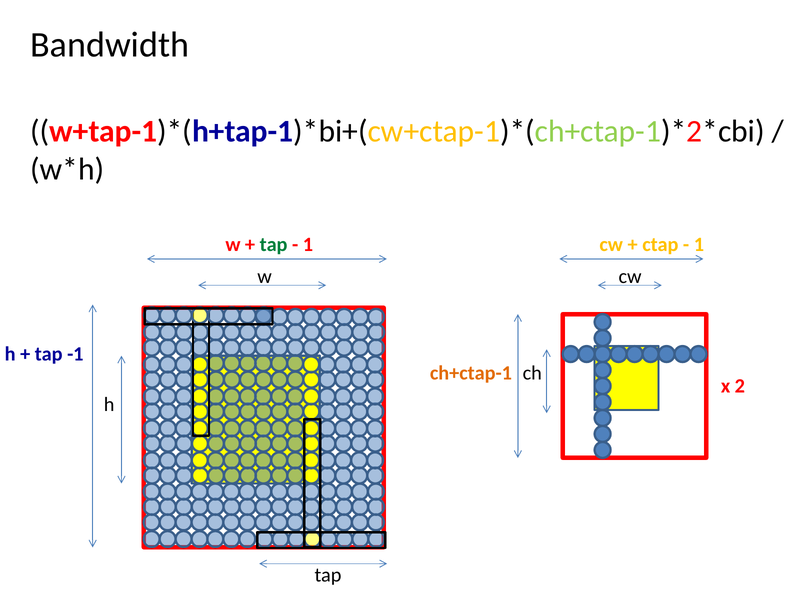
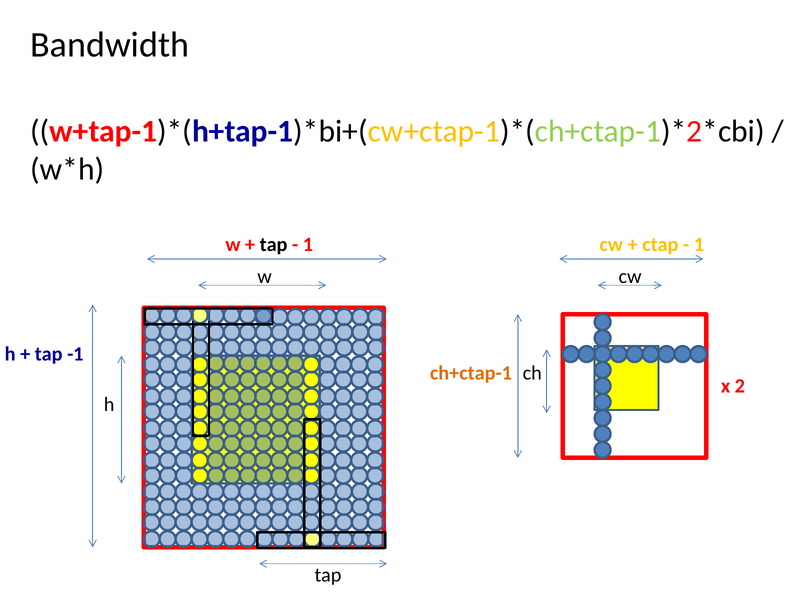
tap at (274, 245) colour: green -> black
